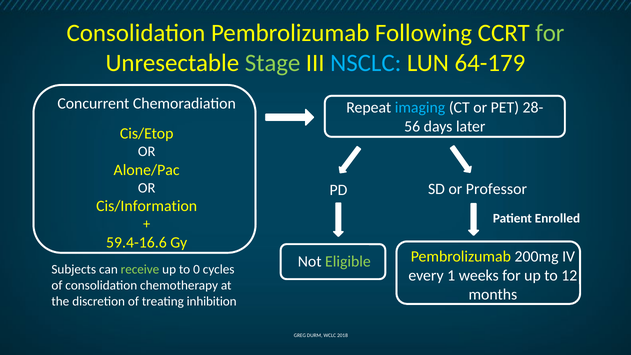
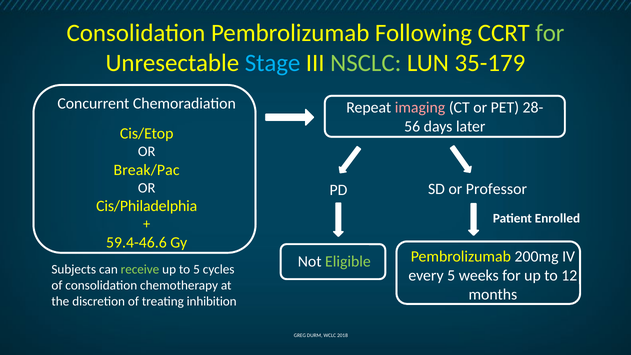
Stage colour: light green -> light blue
NSCLC colour: light blue -> light green
64-179: 64-179 -> 35-179
imaging colour: light blue -> pink
Alone/Pac: Alone/Pac -> Break/Pac
Cis/Information: Cis/Information -> Cis/Philadelphia
59.4-16.6: 59.4-16.6 -> 59.4-46.6
to 0: 0 -> 5
every 1: 1 -> 5
